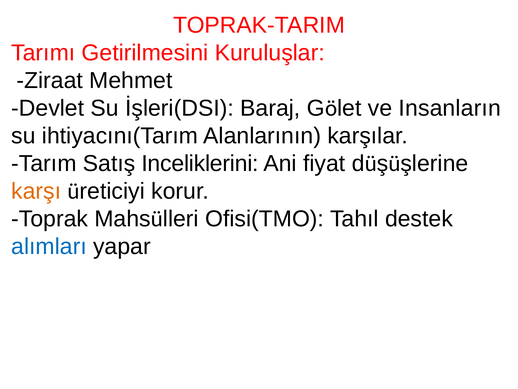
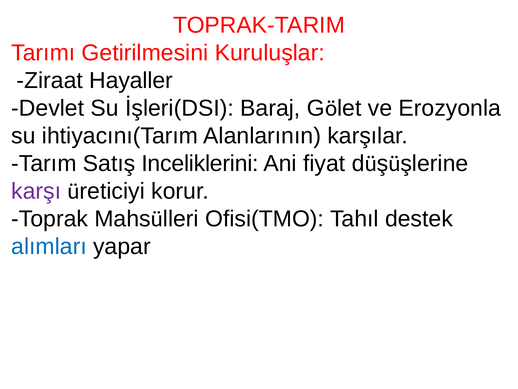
Mehmet: Mehmet -> Hayaller
Insanların: Insanların -> Erozyonla
karşı colour: orange -> purple
